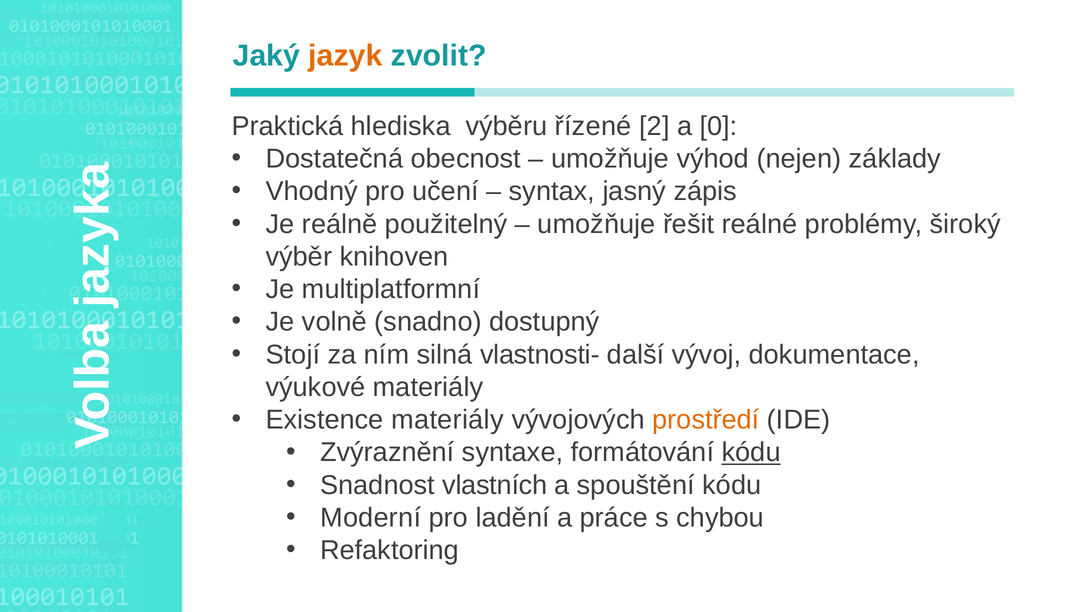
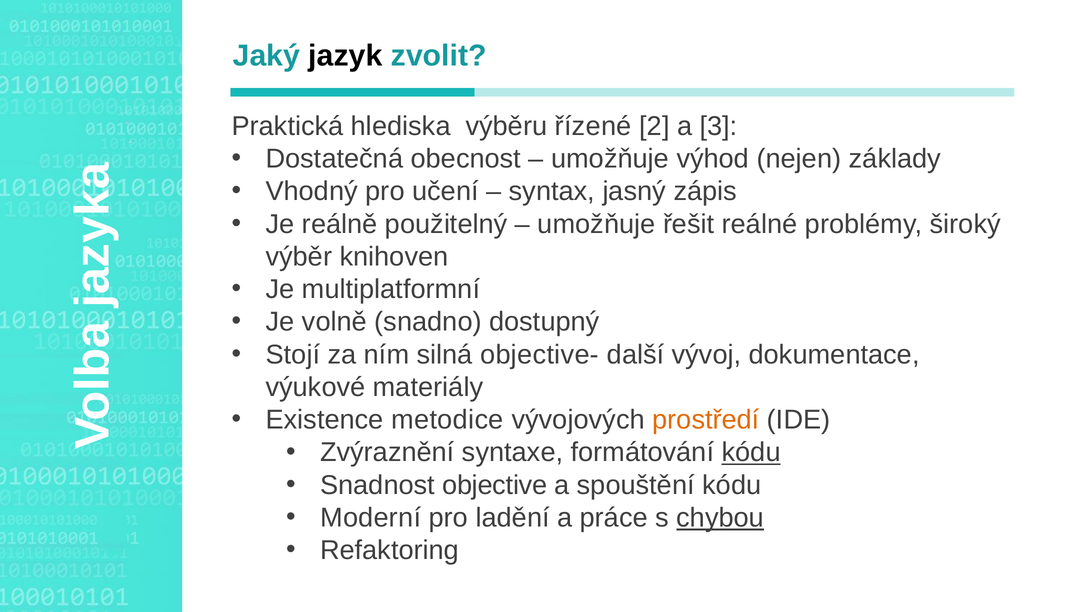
jazyk colour: orange -> black
0: 0 -> 3
vlastnosti-: vlastnosti- -> objective-
Existence materiály: materiály -> metodice
vlastních: vlastních -> objective
chybou underline: none -> present
